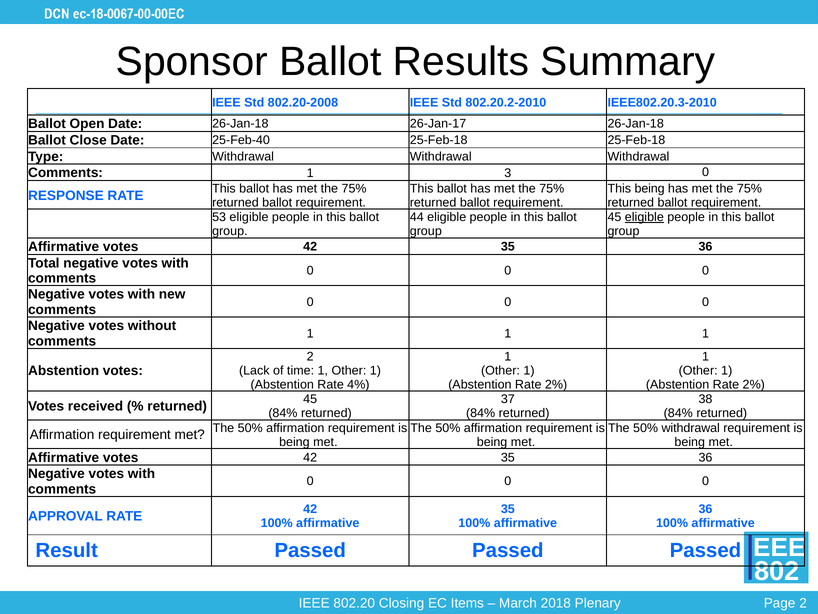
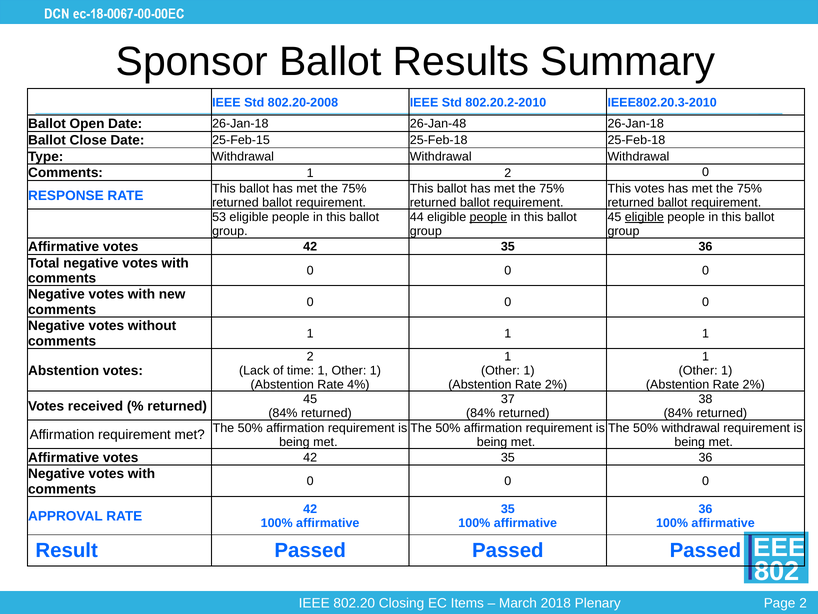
26-Jan-17: 26-Jan-17 -> 26-Jan-48
25-Feb-40: 25-Feb-40 -> 25-Feb-15
1 3: 3 -> 2
This being: being -> votes
people at (488, 217) underline: none -> present
